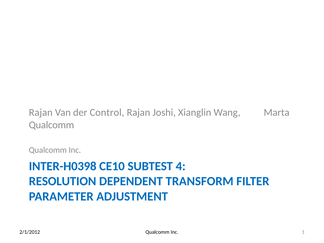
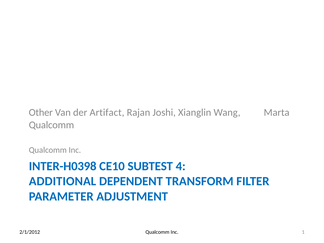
Rajan at (41, 113): Rajan -> Other
Control: Control -> Artifact
RESOLUTION: RESOLUTION -> ADDITIONAL
